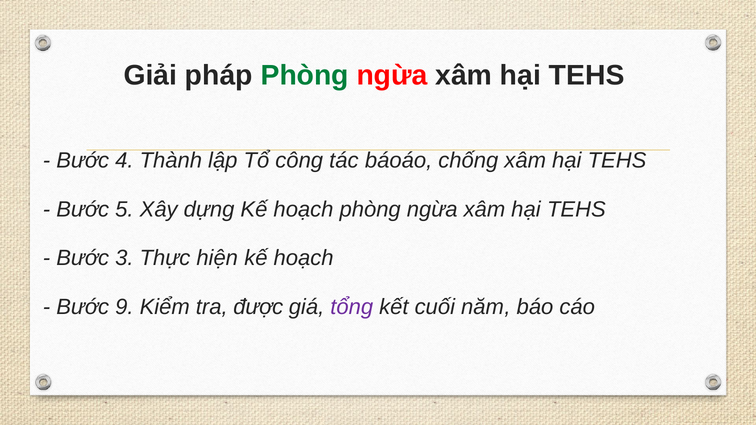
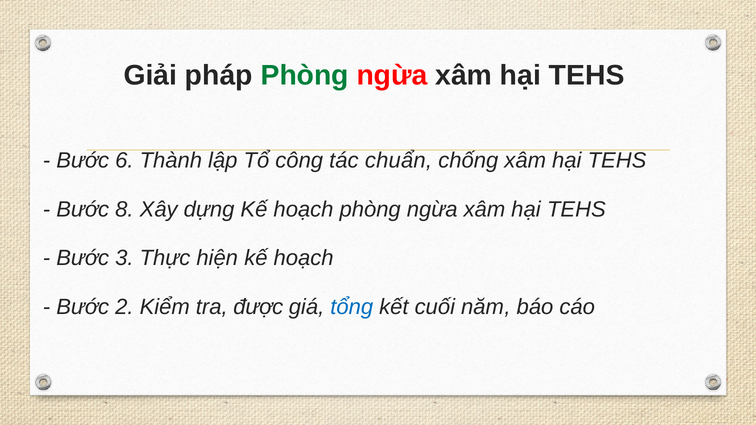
4: 4 -> 6
báoáo: báoáo -> chuẩn
5: 5 -> 8
9: 9 -> 2
tổng colour: purple -> blue
